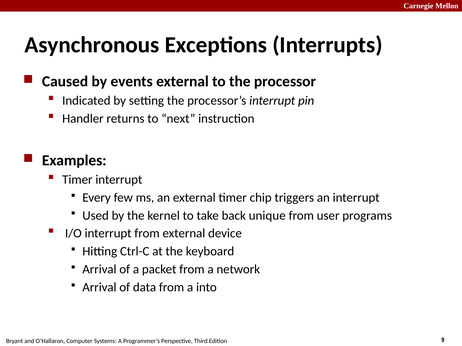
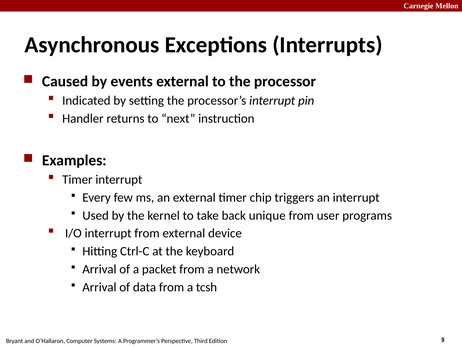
into: into -> tcsh
